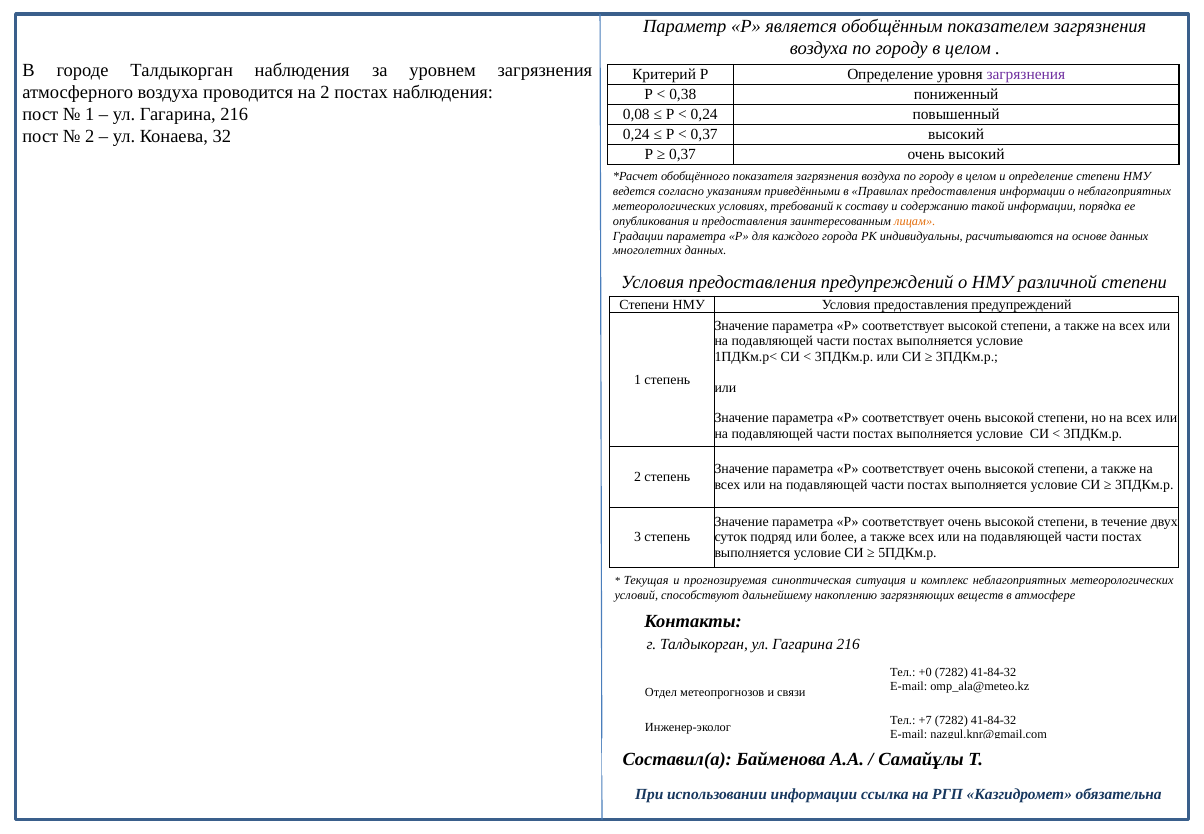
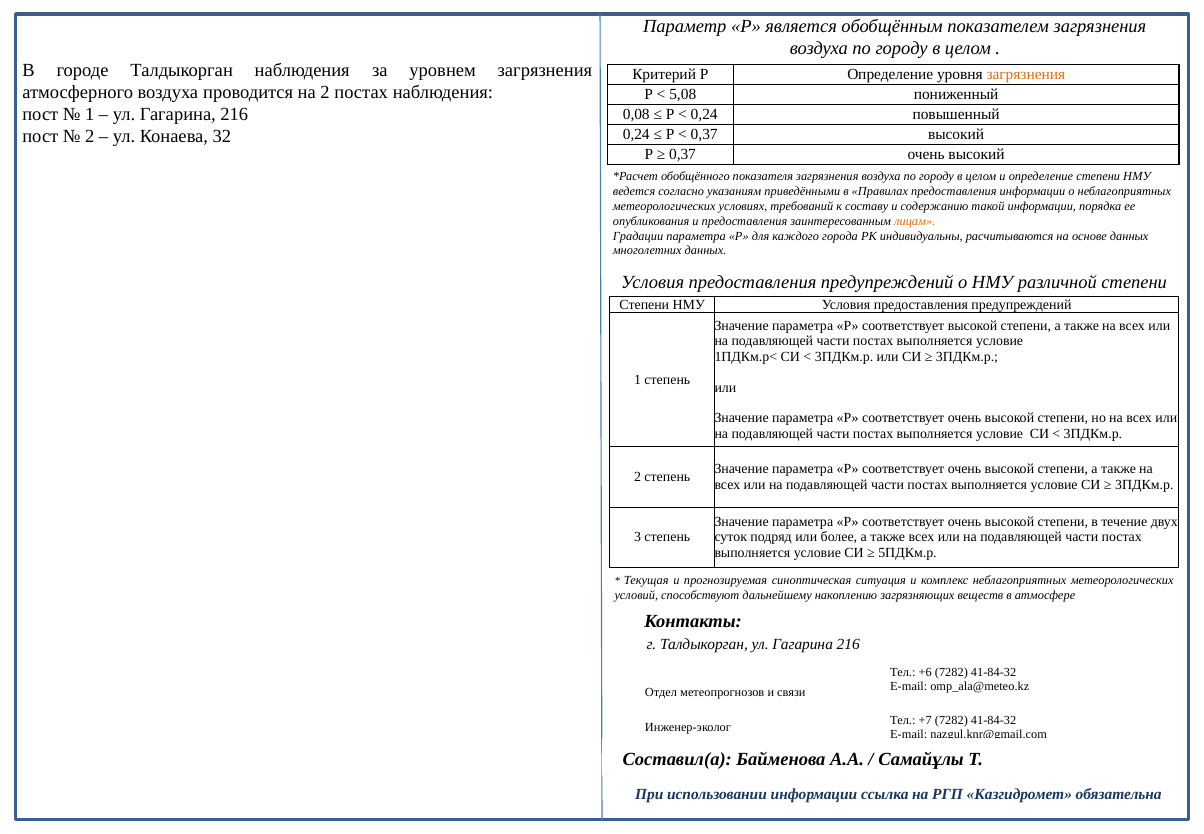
загрязнения at (1026, 75) colour: purple -> orange
0,38: 0,38 -> 5,08
+0: +0 -> +6
